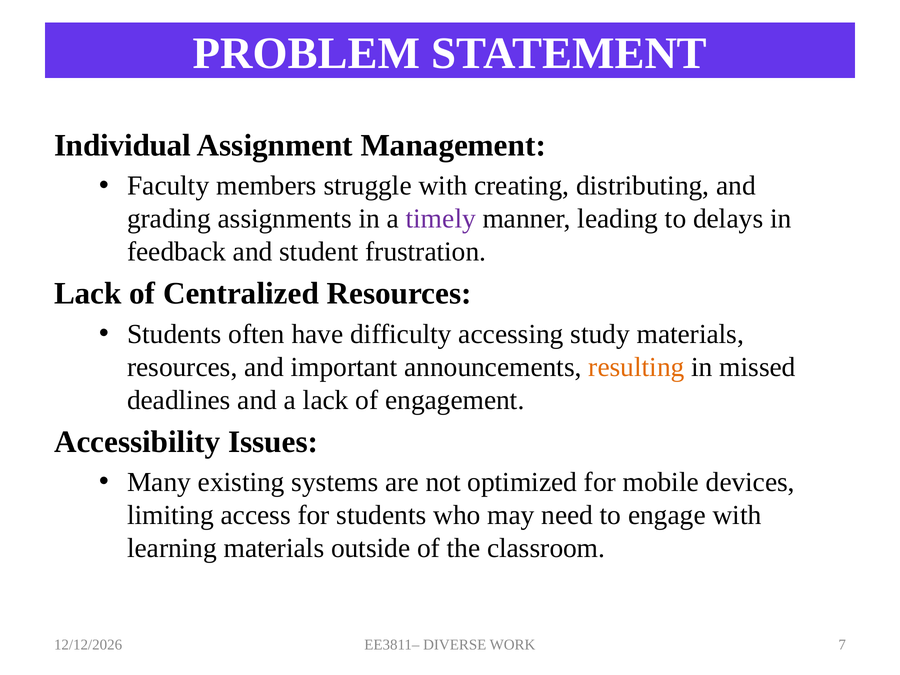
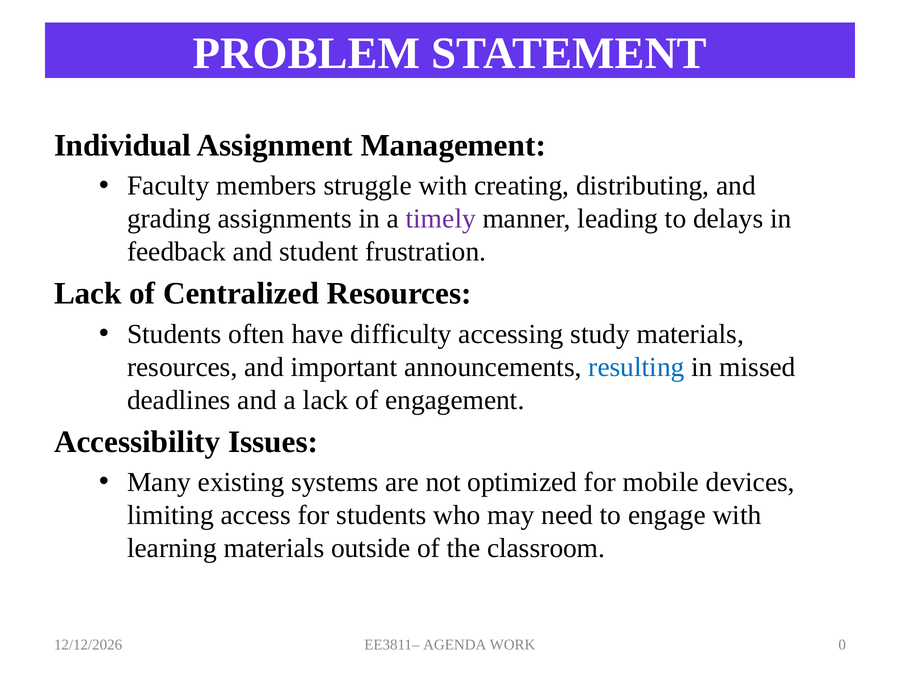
resulting colour: orange -> blue
DIVERSE: DIVERSE -> AGENDA
7: 7 -> 0
